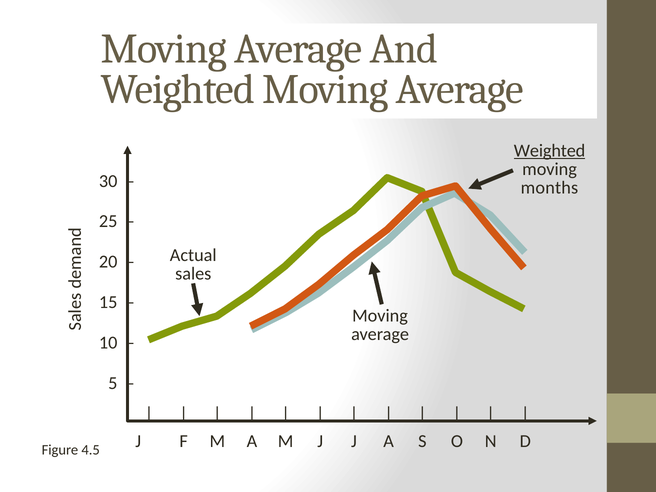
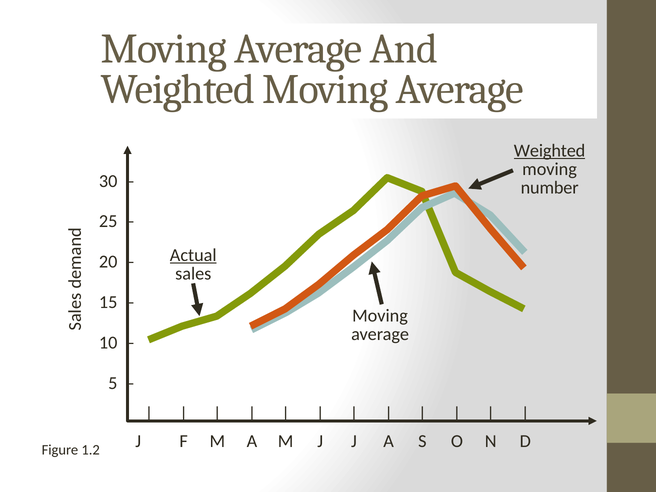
months: months -> number
Actual underline: none -> present
4.5: 4.5 -> 1.2
